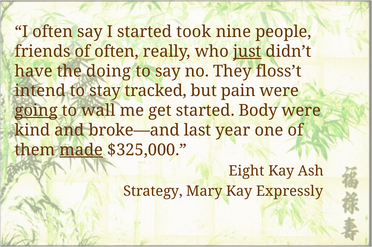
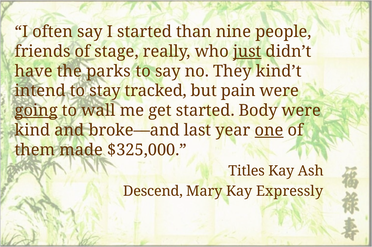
took: took -> than
of often: often -> stage
doing: doing -> parks
floss’t: floss’t -> kind’t
one underline: none -> present
made underline: present -> none
Eight: Eight -> Titles
Strategy: Strategy -> Descend
